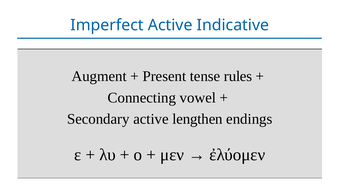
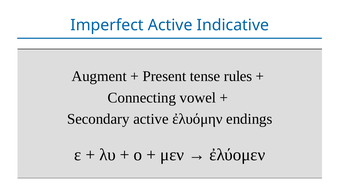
lengthen: lengthen -> ἐλυόμην
